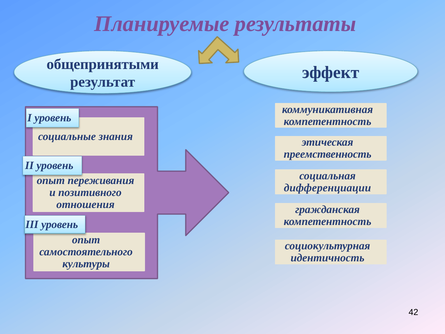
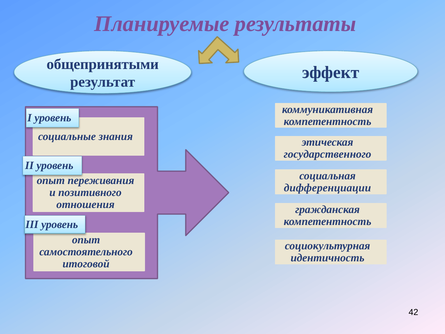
преемственность: преемственность -> государственного
культуры: культуры -> итоговой
